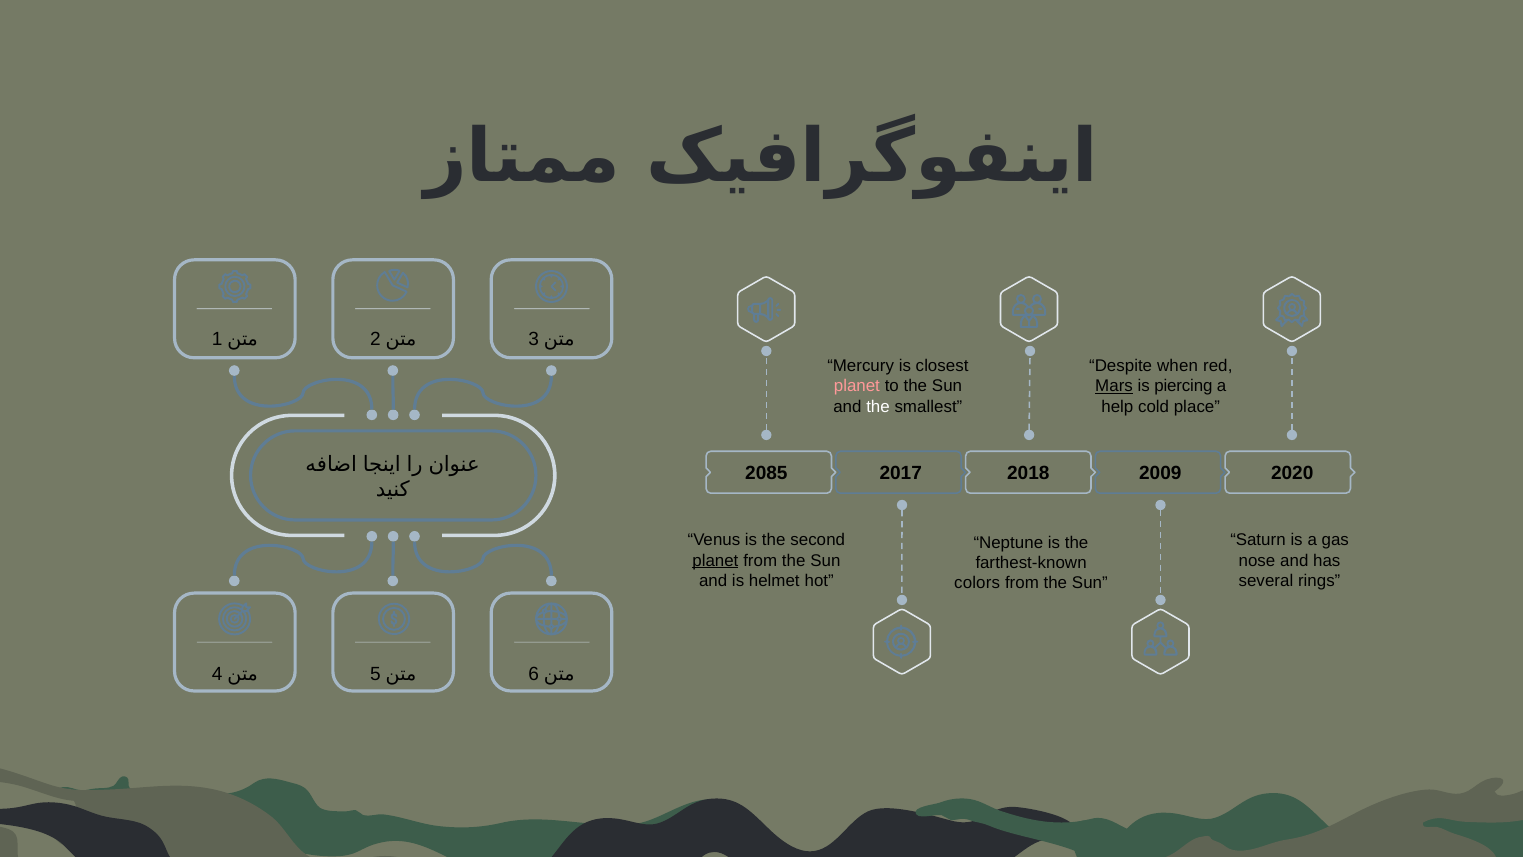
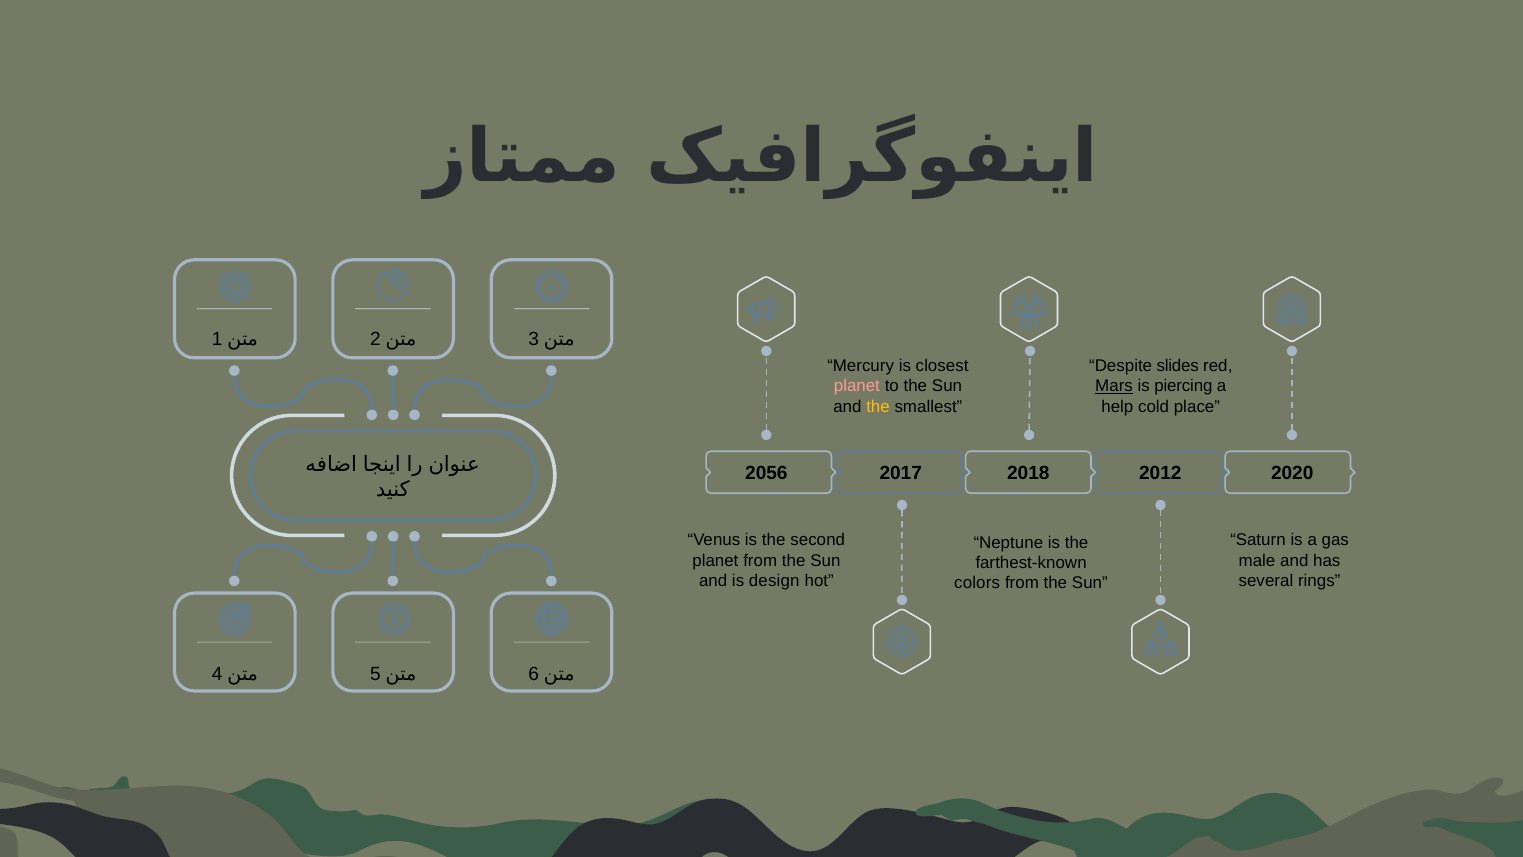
when: when -> slides
the at (878, 406) colour: white -> yellow
2085: 2085 -> 2056
2009: 2009 -> 2012
planet at (715, 560) underline: present -> none
nose: nose -> male
helmet: helmet -> design
